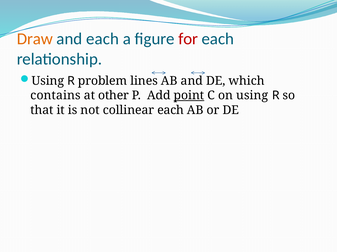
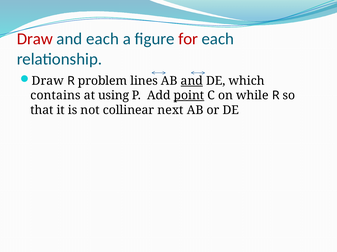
Draw at (35, 39) colour: orange -> red
Using at (48, 81): Using -> Draw
and at (192, 81) underline: none -> present
other: other -> using
on using: using -> while
collinear each: each -> next
